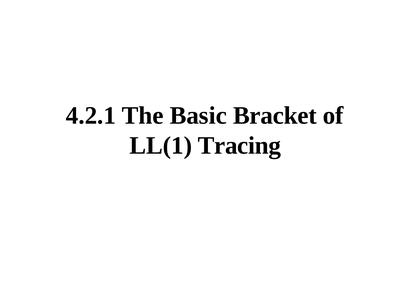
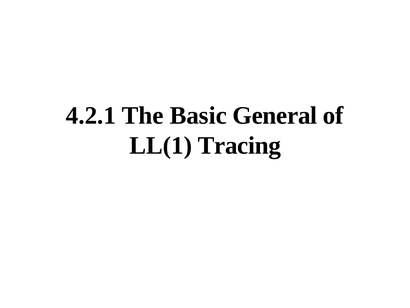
Bracket: Bracket -> General
